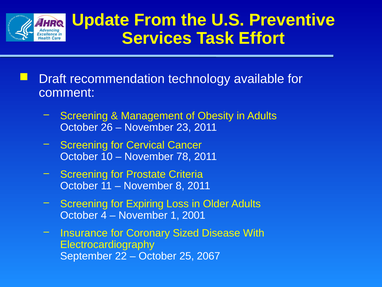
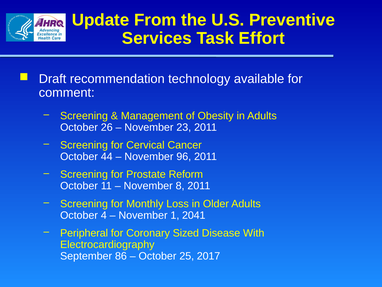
10: 10 -> 44
78: 78 -> 96
Criteria: Criteria -> Reform
Expiring: Expiring -> Monthly
2001: 2001 -> 2041
Insurance: Insurance -> Peripheral
22: 22 -> 86
2067: 2067 -> 2017
